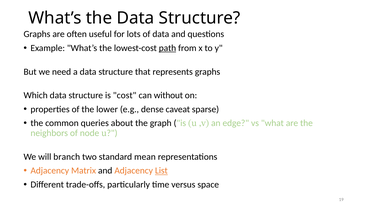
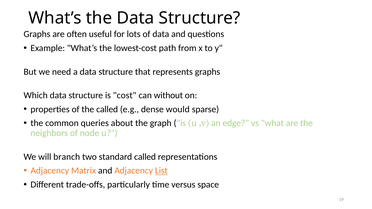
path underline: present -> none
the lower: lower -> called
caveat: caveat -> would
standard mean: mean -> called
